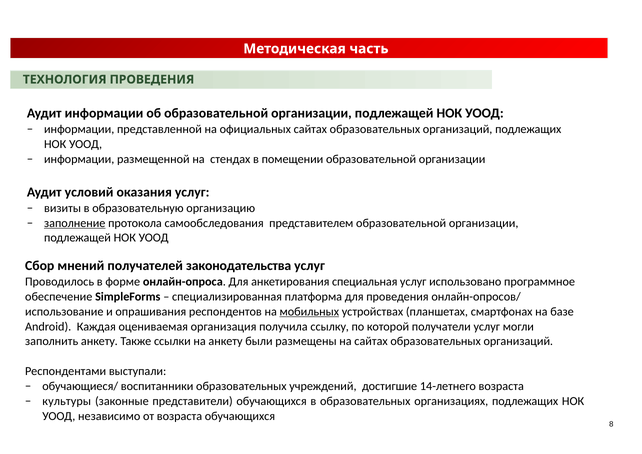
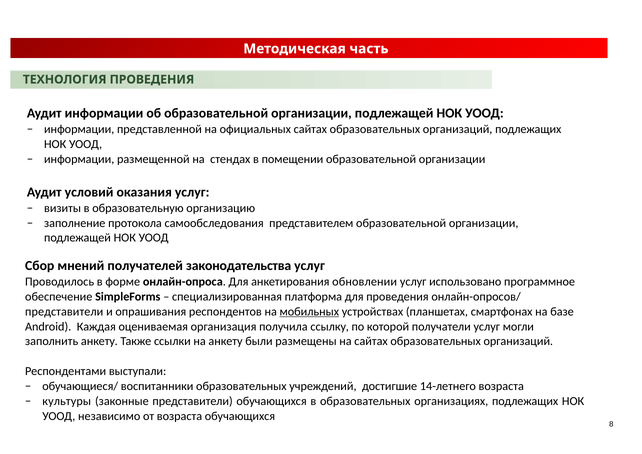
заполнение underline: present -> none
специальная: специальная -> обновлении
использование at (64, 312): использование -> представители
